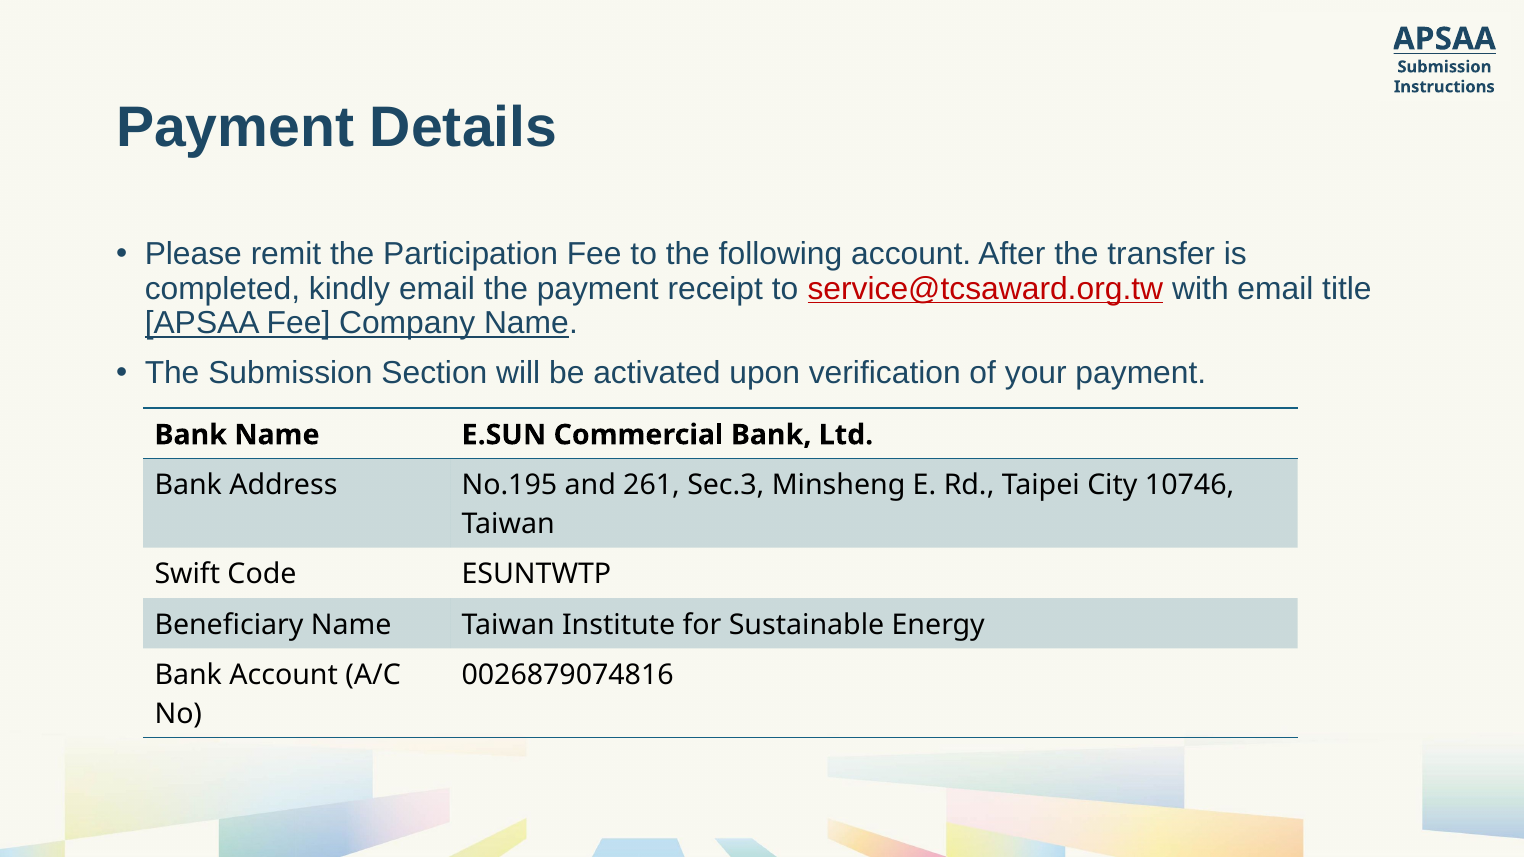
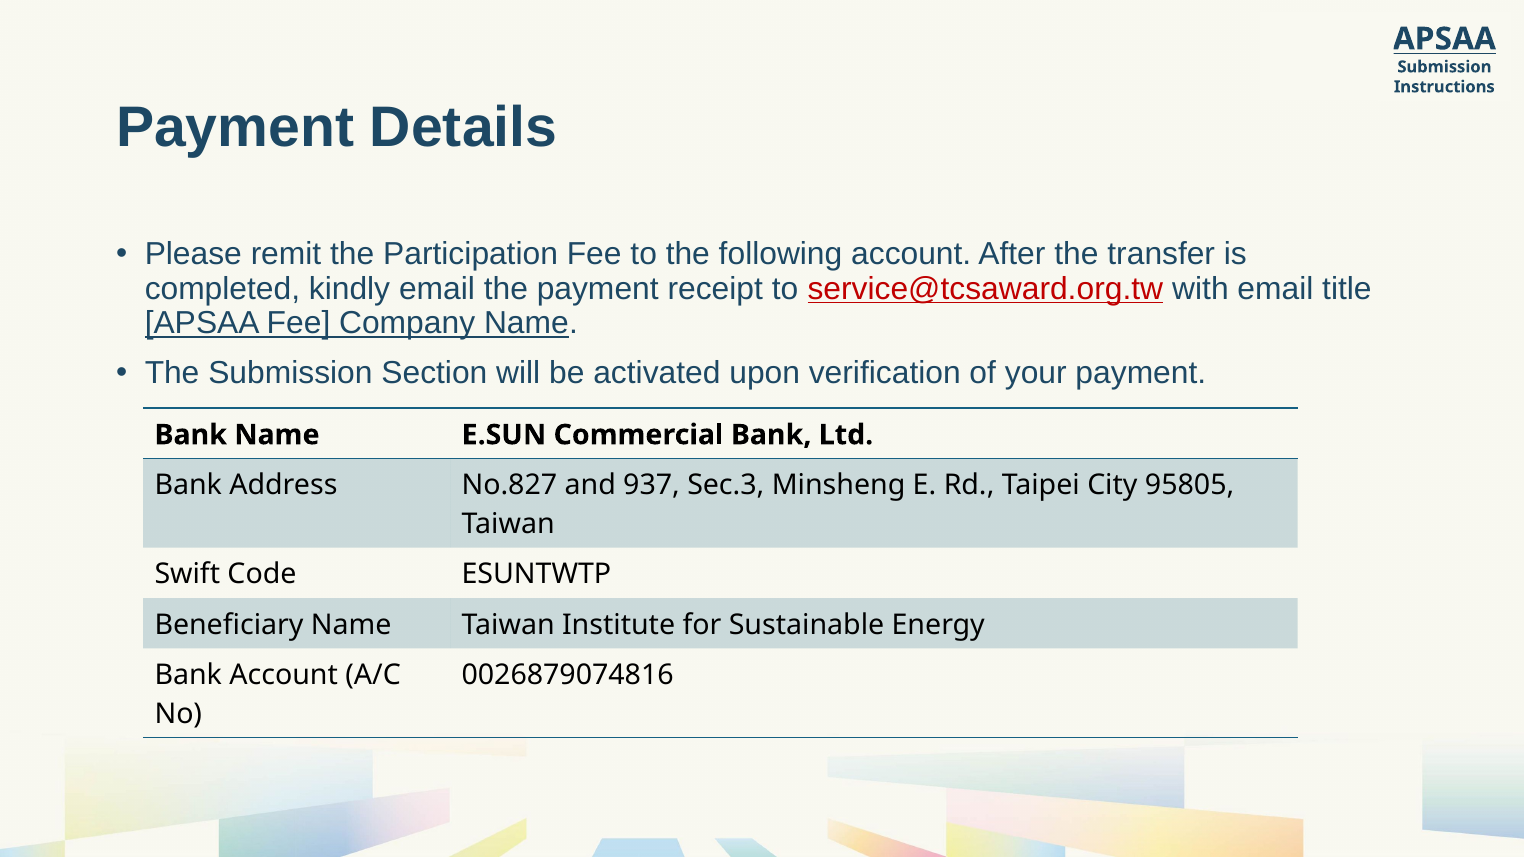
No.195: No.195 -> No.827
261: 261 -> 937
10746: 10746 -> 95805
